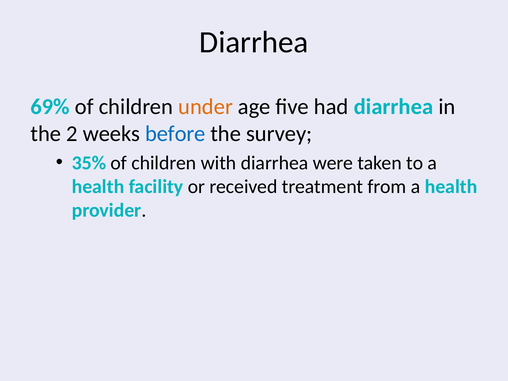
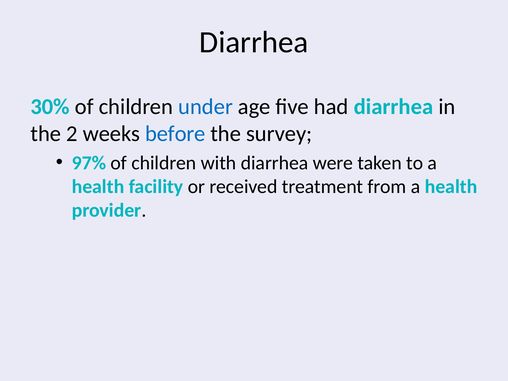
69%: 69% -> 30%
under colour: orange -> blue
35%: 35% -> 97%
